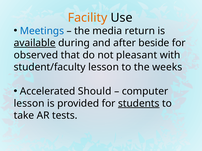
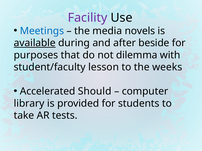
Facility colour: orange -> purple
return: return -> novels
observed: observed -> purposes
pleasant: pleasant -> dilemma
lesson at (29, 104): lesson -> library
students underline: present -> none
